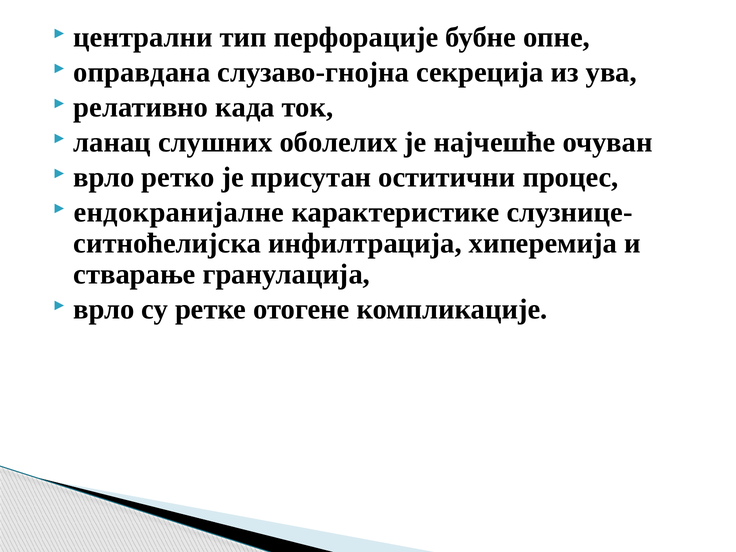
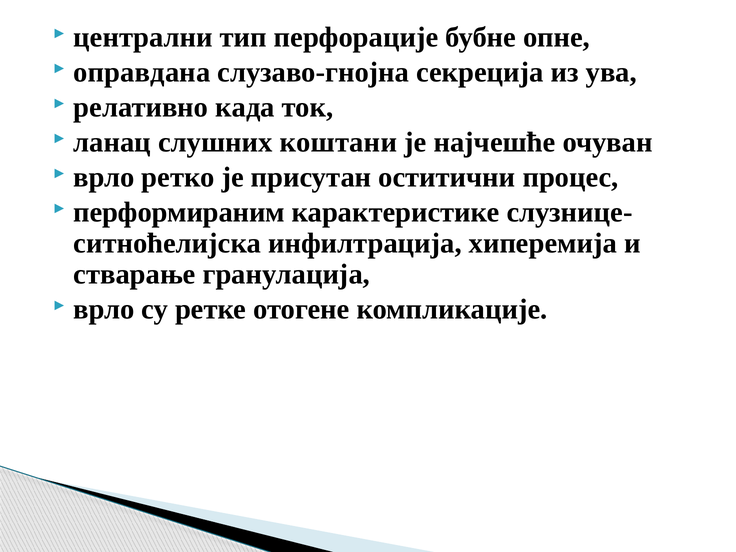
оболелих: оболелих -> коштани
ендокранијалне: ендокранијалне -> перформираним
